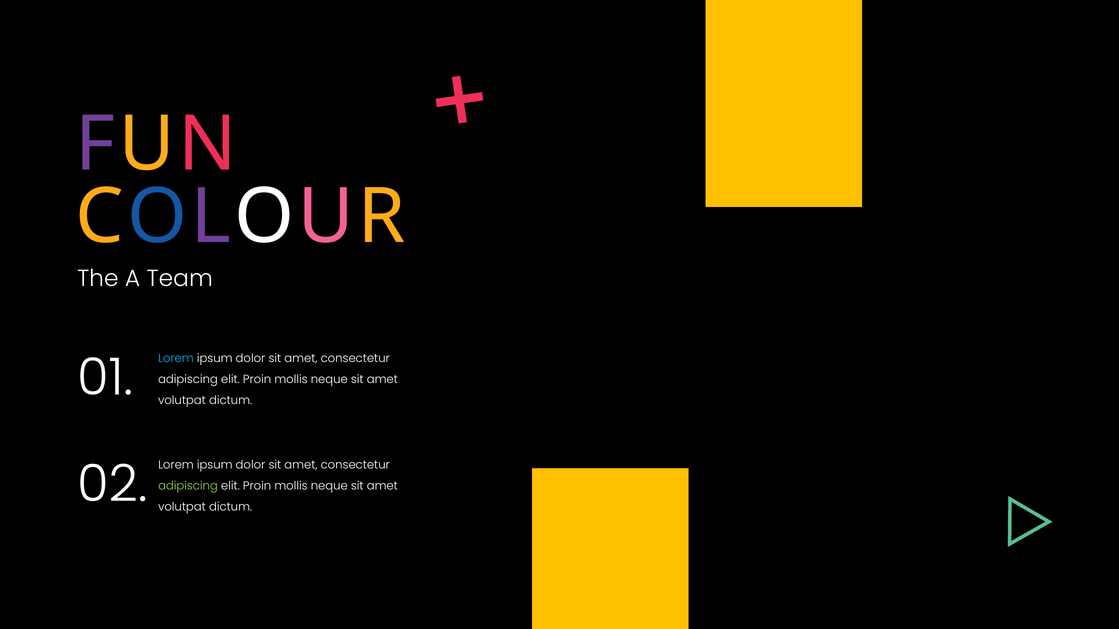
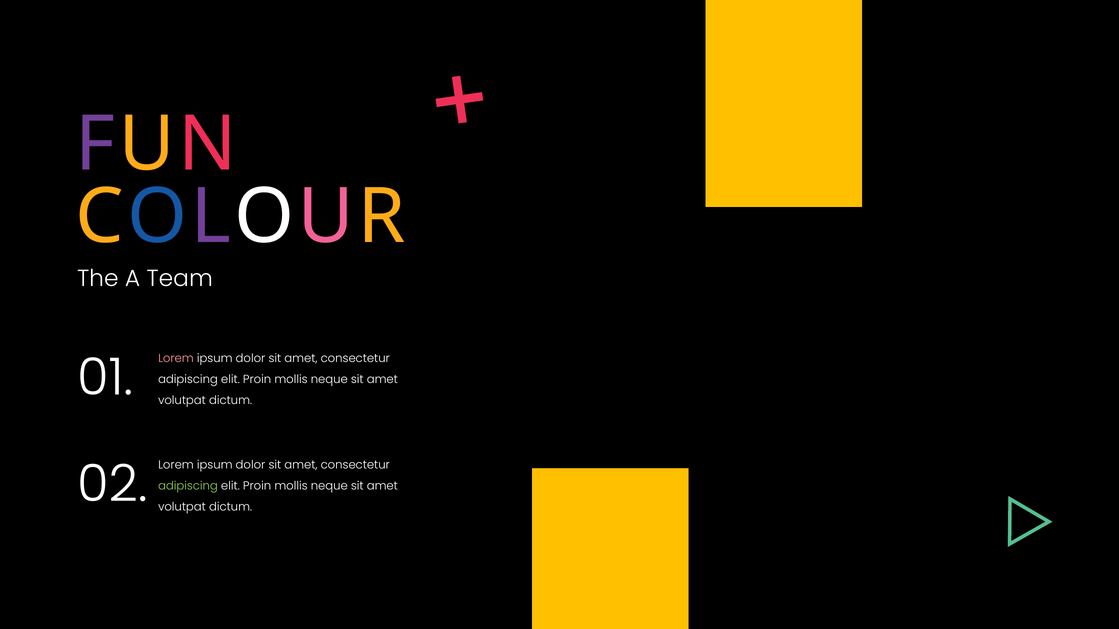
Lorem at (176, 359) colour: light blue -> pink
